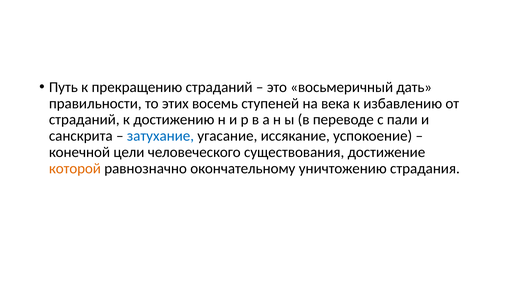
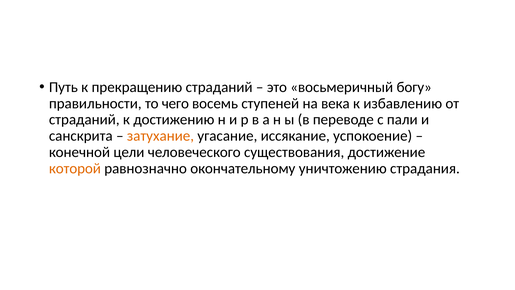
дать: дать -> богу
этих: этих -> чего
затухание colour: blue -> orange
